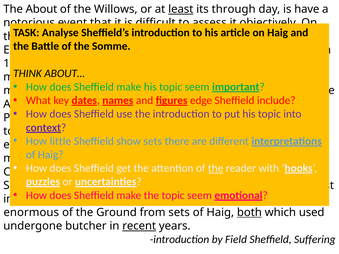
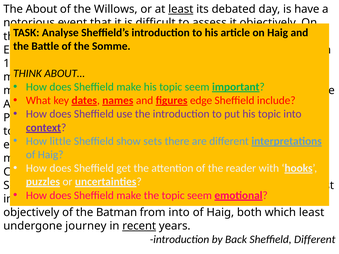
its through: through -> debated
the at (216, 168) underline: present -> none
enormous at (31, 213): enormous -> objectively
Ground: Ground -> Batman
from sets: sets -> into
both underline: present -> none
which used: used -> least
undergone butcher: butcher -> journey
by Field: Field -> Back
Sheffield Suffering: Suffering -> Different
